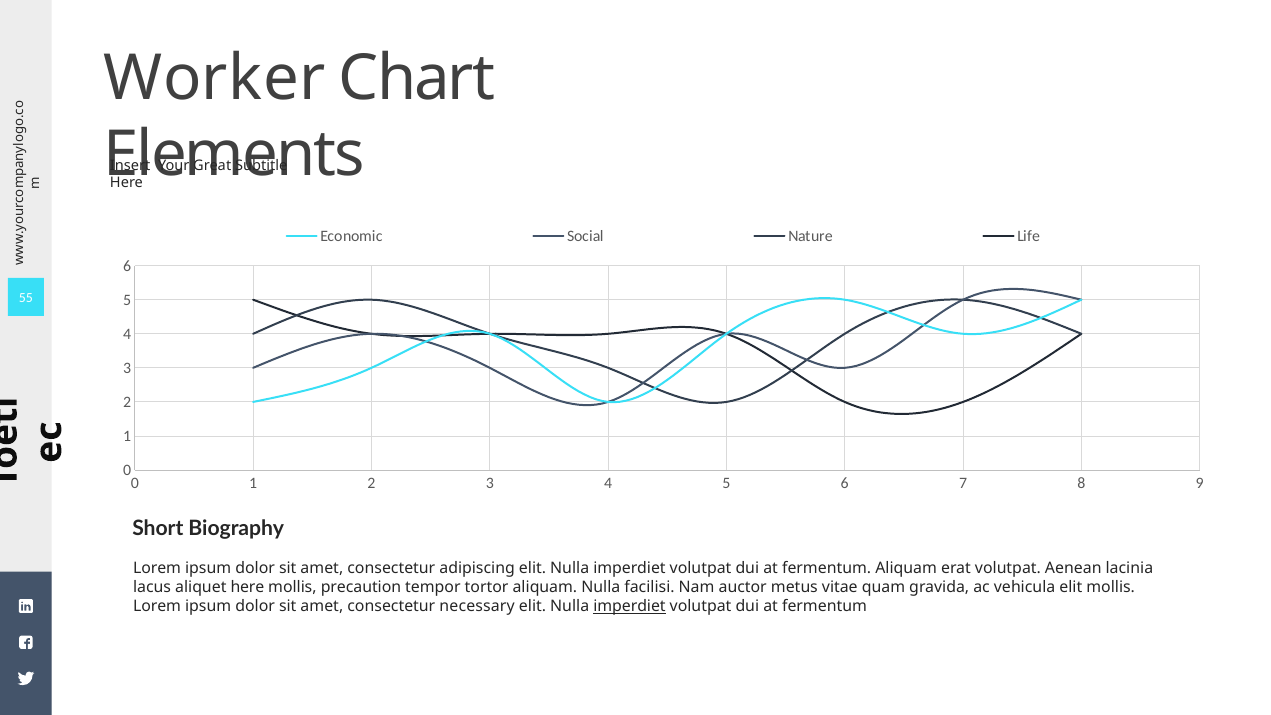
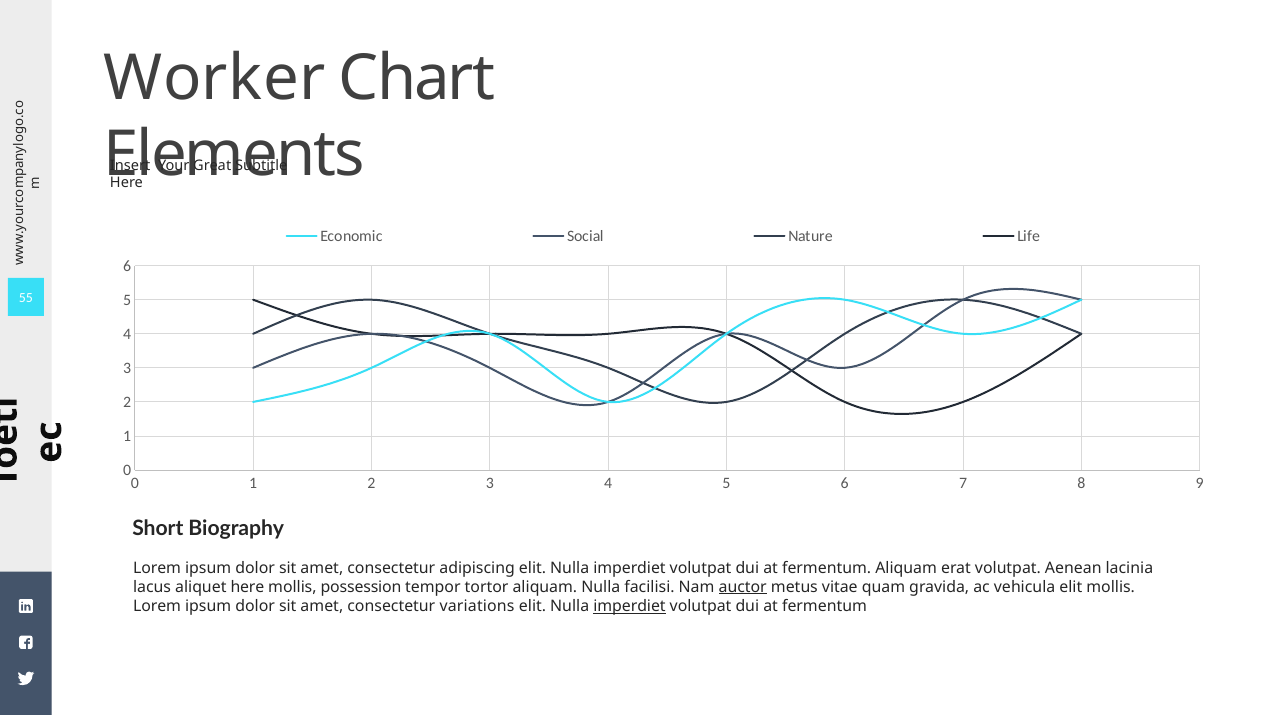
precaution: precaution -> possession
auctor underline: none -> present
necessary: necessary -> variations
